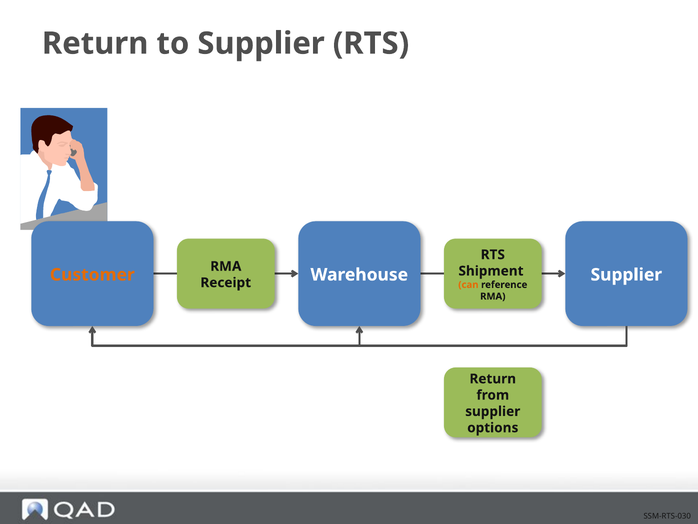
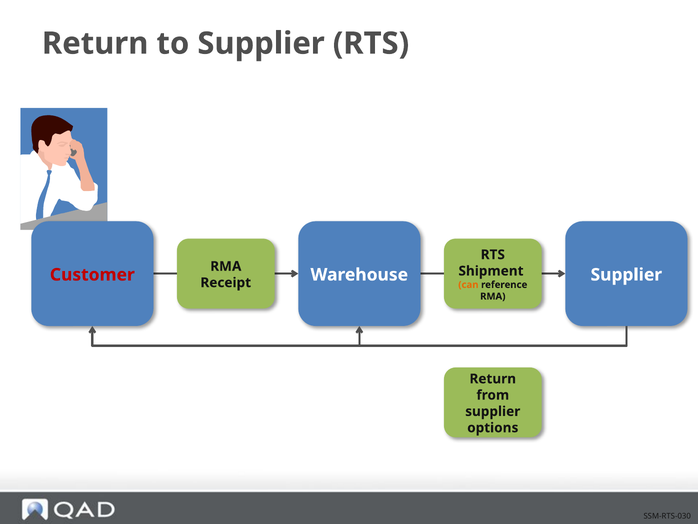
Customer colour: orange -> red
